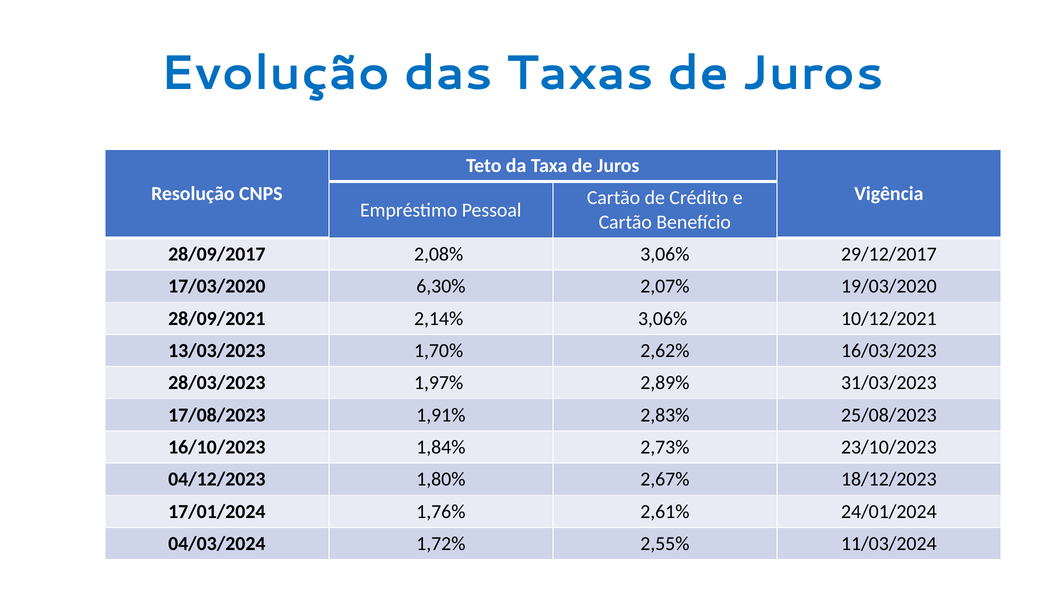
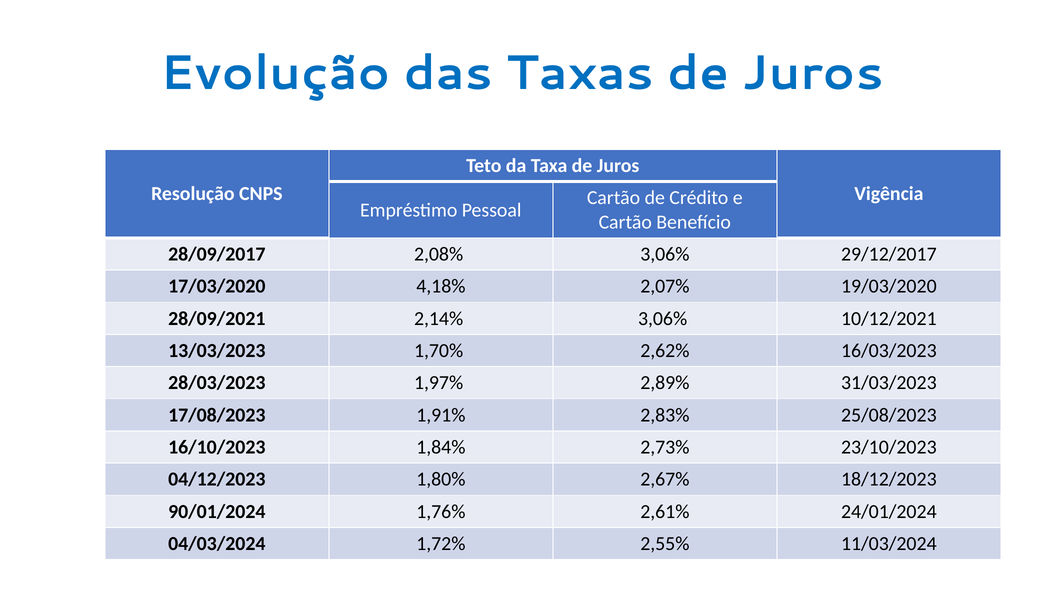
6,30%: 6,30% -> 4,18%
17/01/2024: 17/01/2024 -> 90/01/2024
